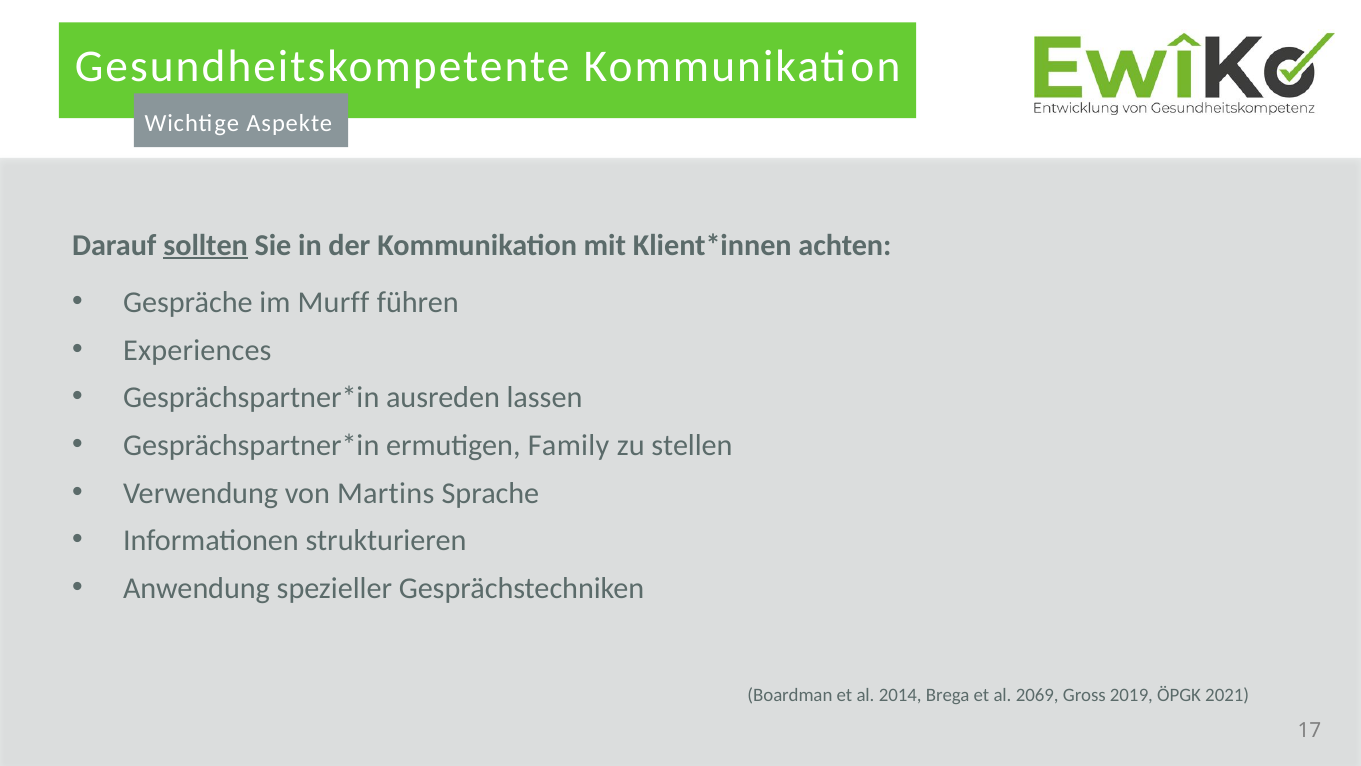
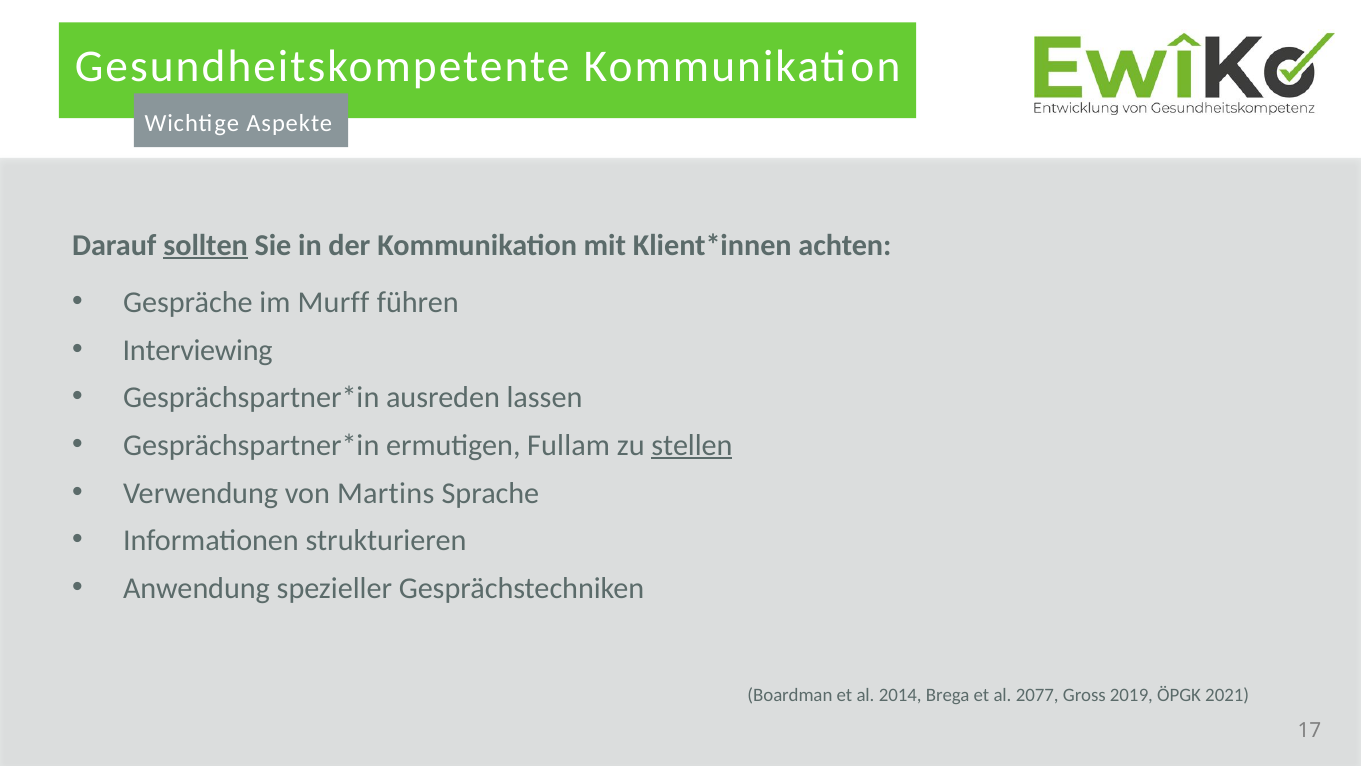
Experiences: Experiences -> Interviewing
Family: Family -> Fullam
stellen underline: none -> present
2069: 2069 -> 2077
